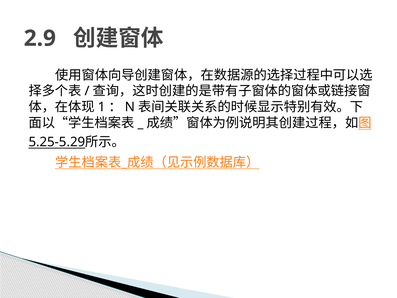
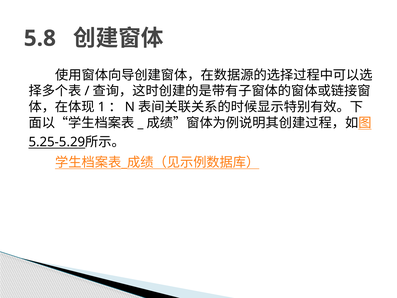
2.9: 2.9 -> 5.8
